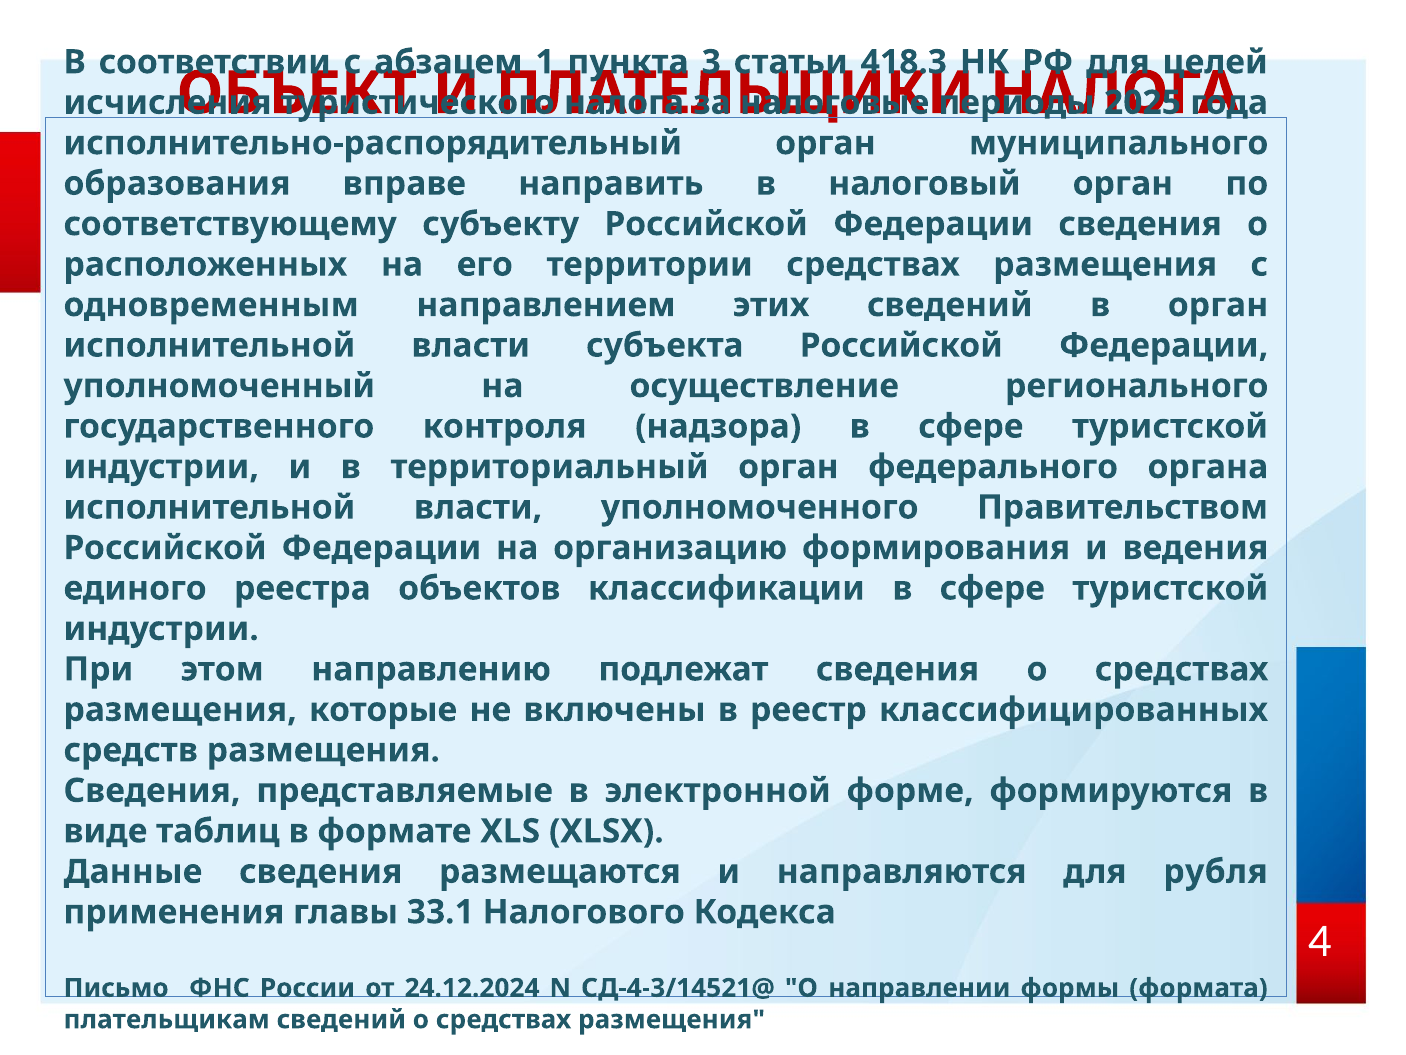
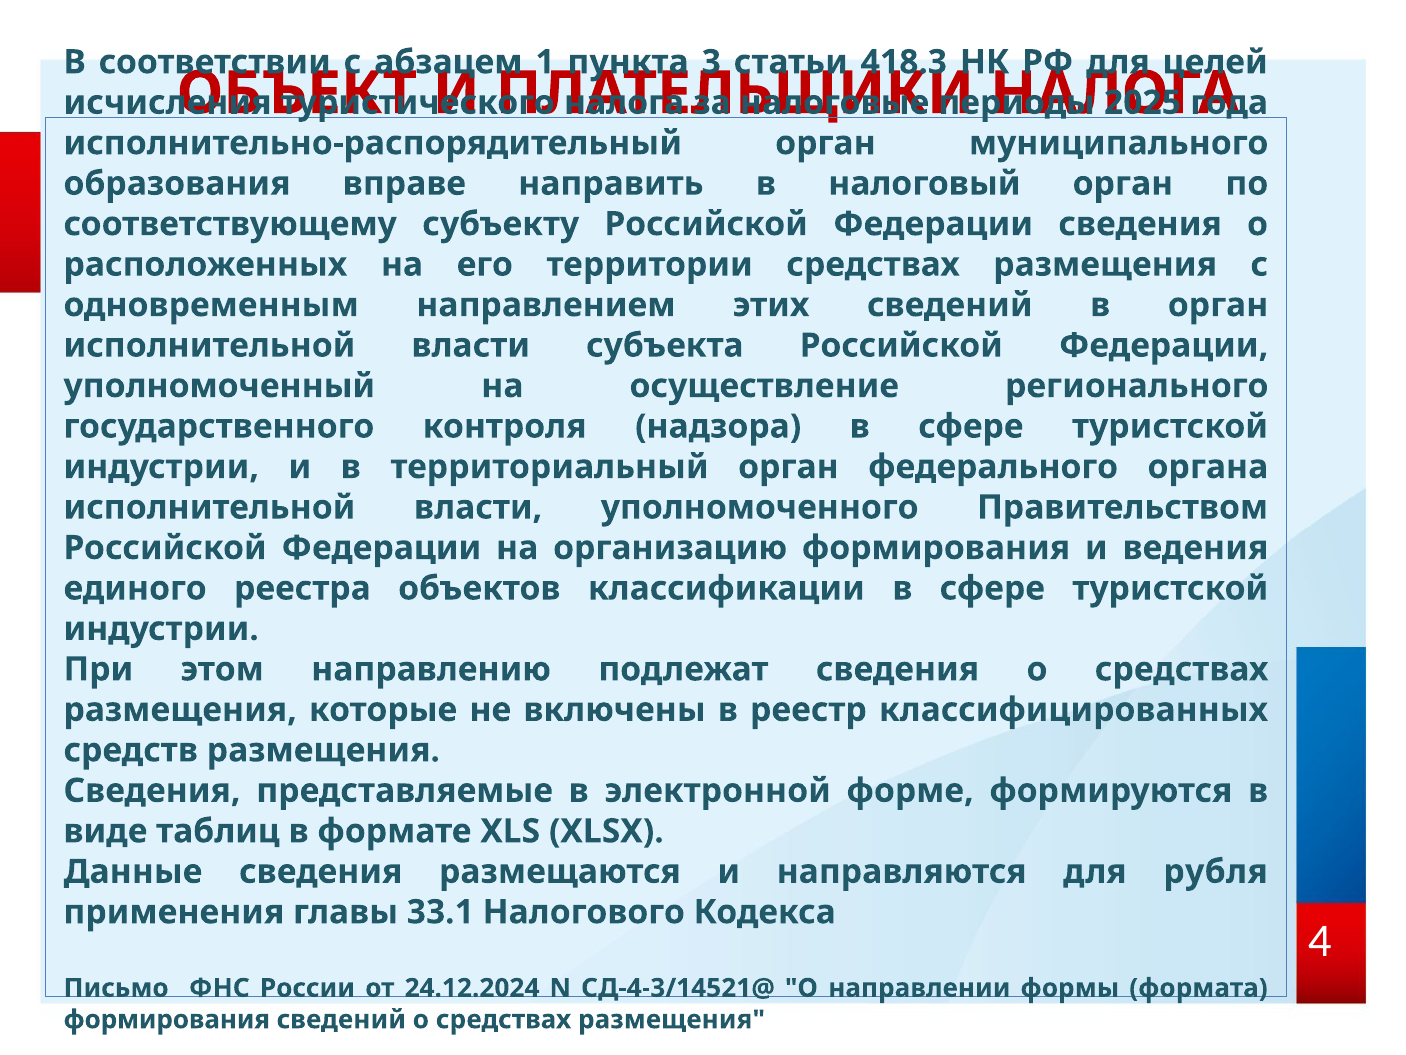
плательщикам at (167, 1019): плательщикам -> формирования
